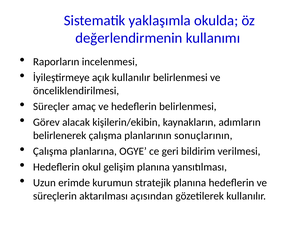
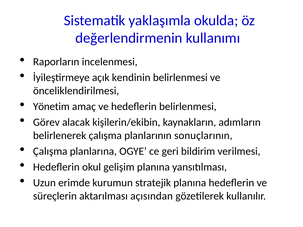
açık kullanılır: kullanılır -> kendinin
Süreçler: Süreçler -> Yönetim
